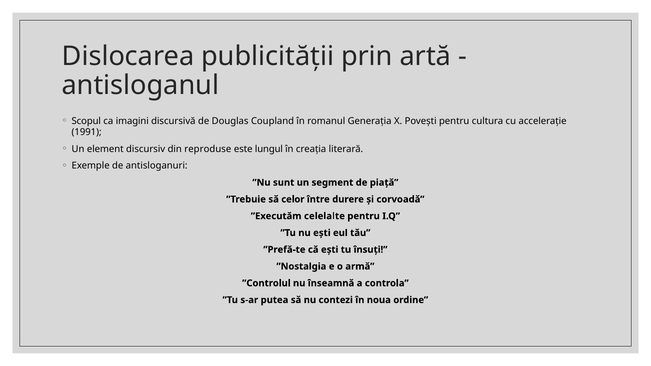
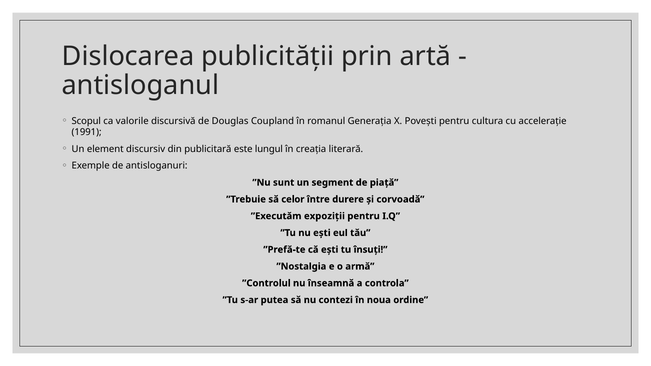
imagini: imagini -> valorile
reproduse: reproduse -> publicitară
celelalte: celelalte -> expoziții
